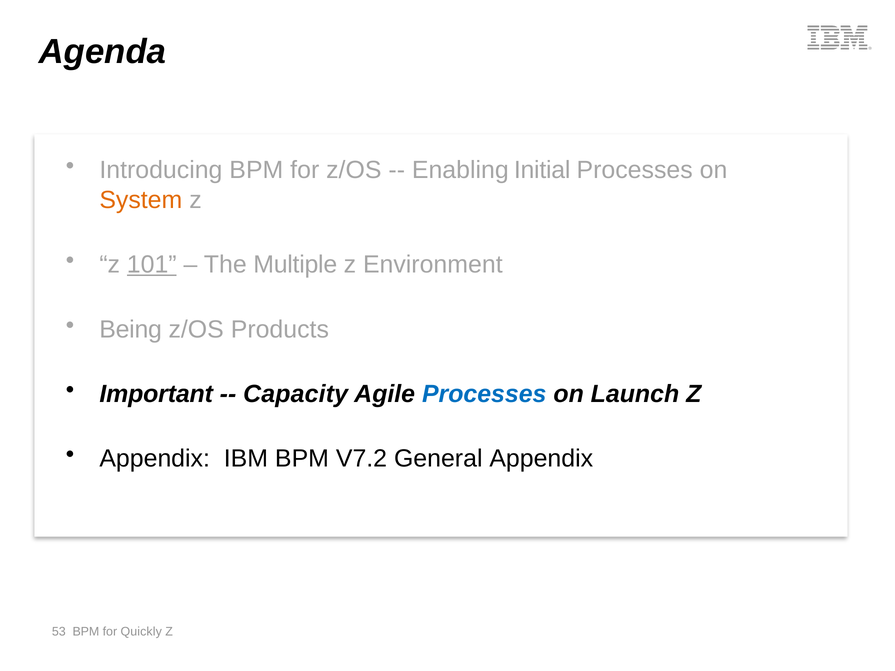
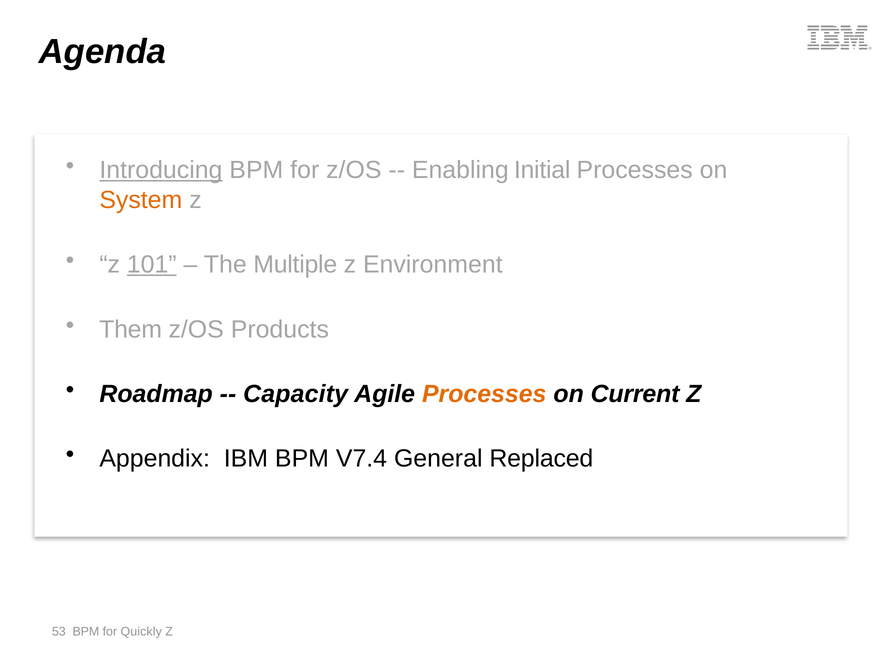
Introducing underline: none -> present
Being: Being -> Them
Important: Important -> Roadmap
Processes at (484, 394) colour: blue -> orange
Launch: Launch -> Current
V7.2: V7.2 -> V7.4
General Appendix: Appendix -> Replaced
